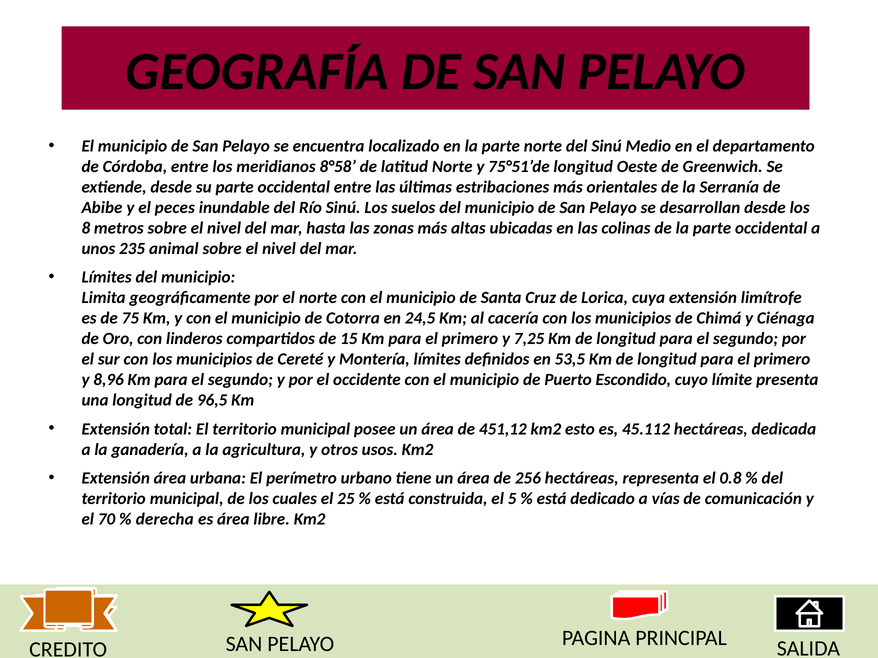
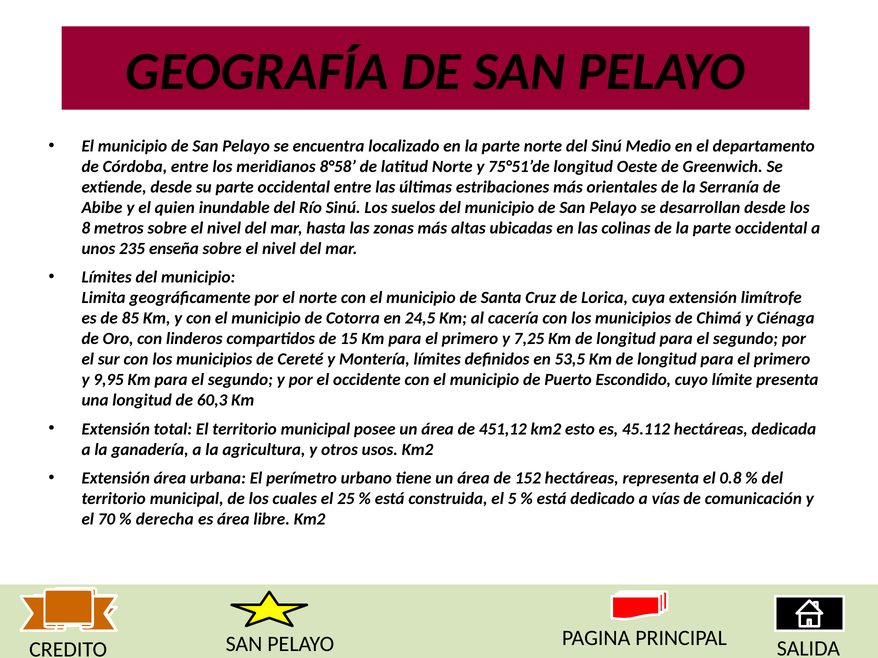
peces: peces -> quien
animal: animal -> enseña
75: 75 -> 85
8,96: 8,96 -> 9,95
96,5: 96,5 -> 60,3
256: 256 -> 152
